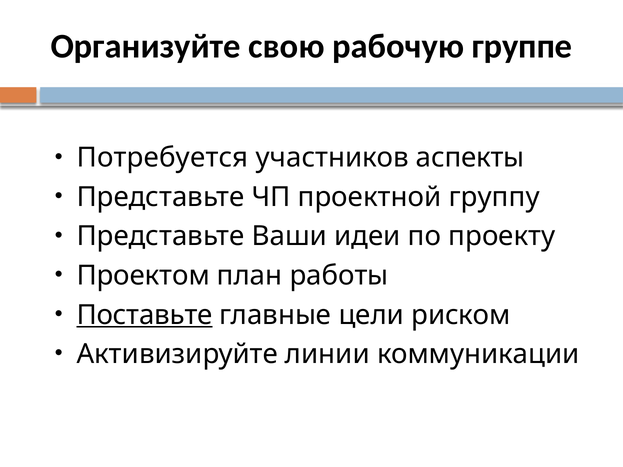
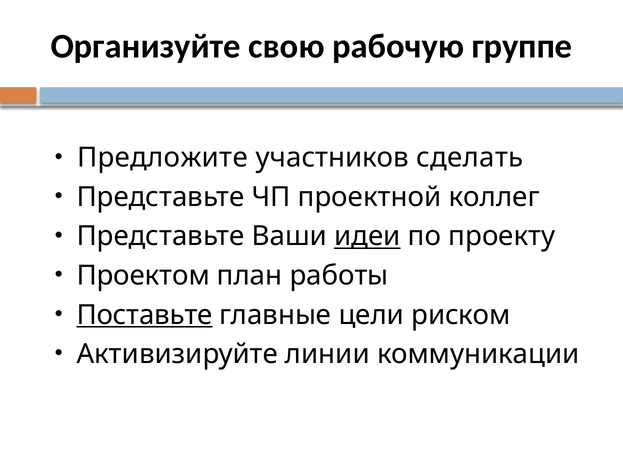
Потребуется: Потребуется -> Предложите
аспекты: аспекты -> сделать
группу: группу -> коллег
идеи underline: none -> present
